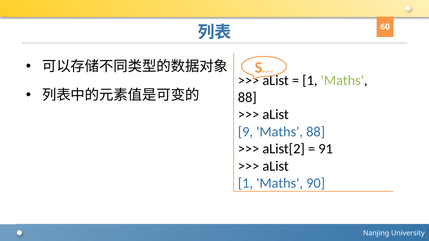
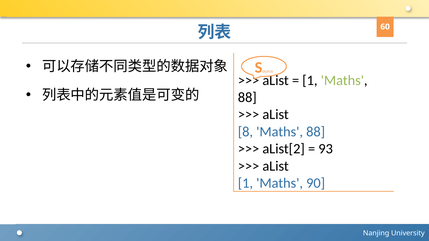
9: 9 -> 8
91: 91 -> 93
